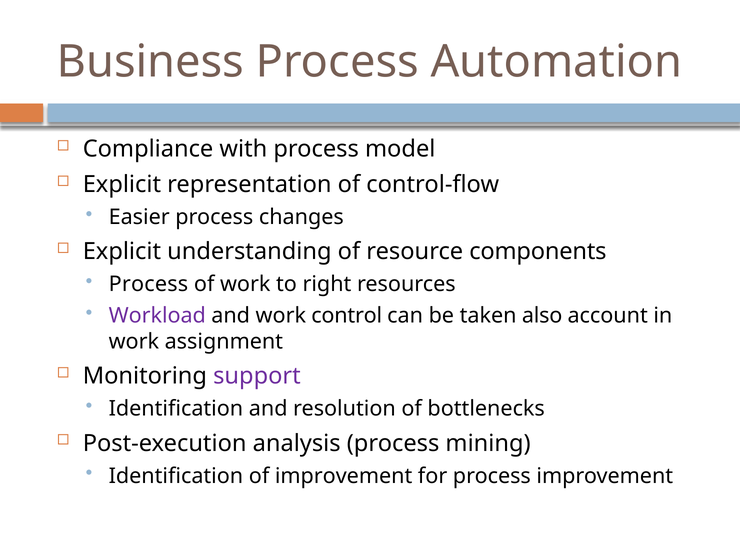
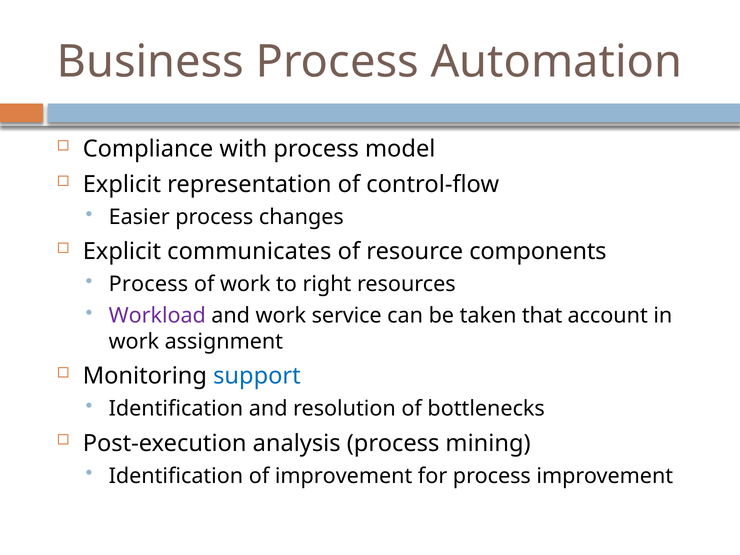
understanding: understanding -> communicates
control: control -> service
also: also -> that
support colour: purple -> blue
